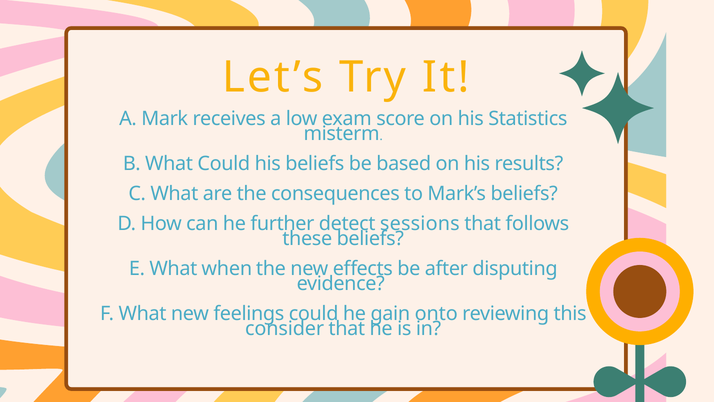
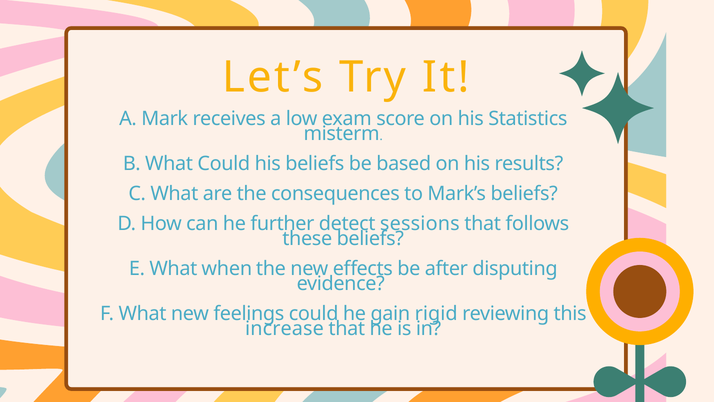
onto: onto -> rigid
consider: consider -> increase
